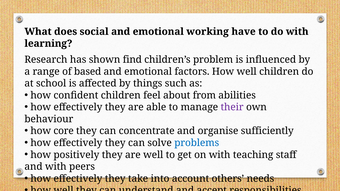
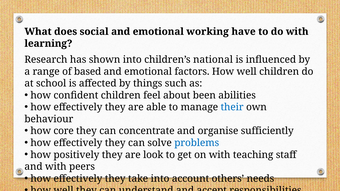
shown find: find -> into
problem: problem -> national
from: from -> been
their colour: purple -> blue
are well: well -> look
